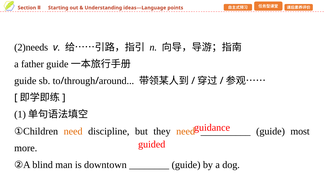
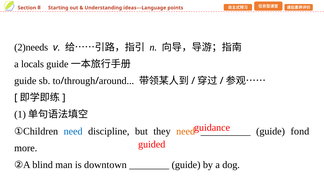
father: father -> locals
need at (73, 131) colour: orange -> blue
most: most -> fond
